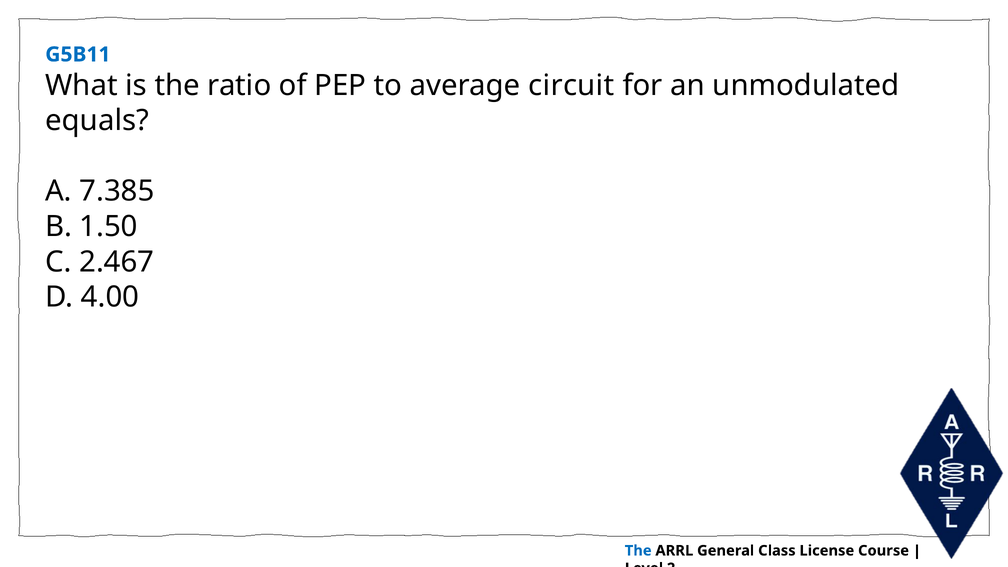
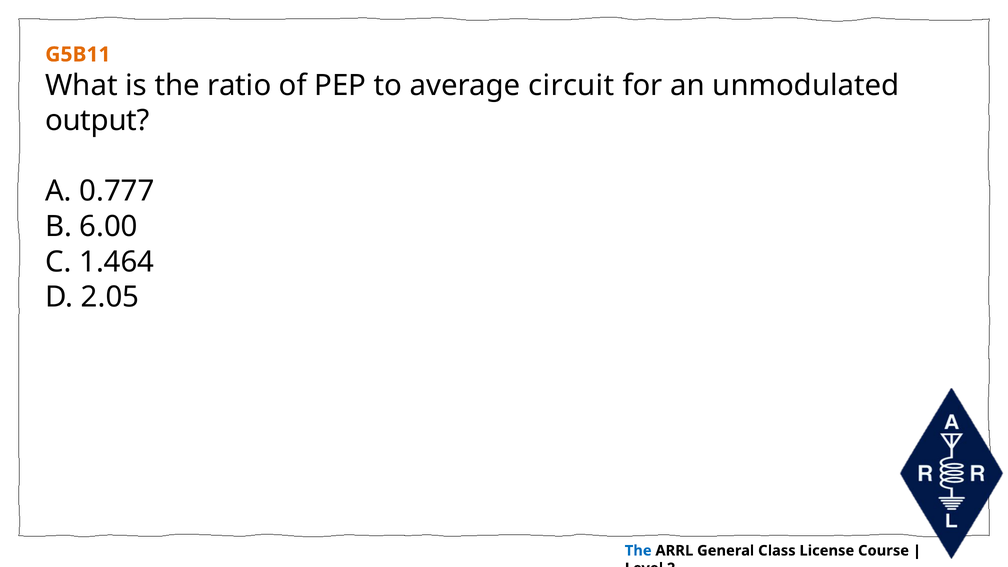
G5B11 colour: blue -> orange
equals: equals -> output
7.385: 7.385 -> 0.777
1.50: 1.50 -> 6.00
2.467: 2.467 -> 1.464
4.00: 4.00 -> 2.05
